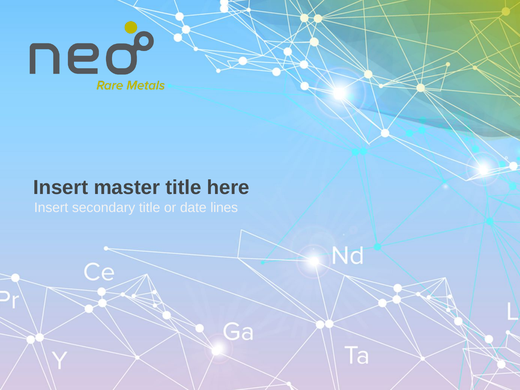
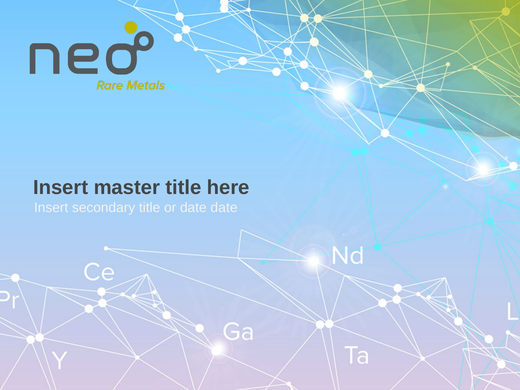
date lines: lines -> date
